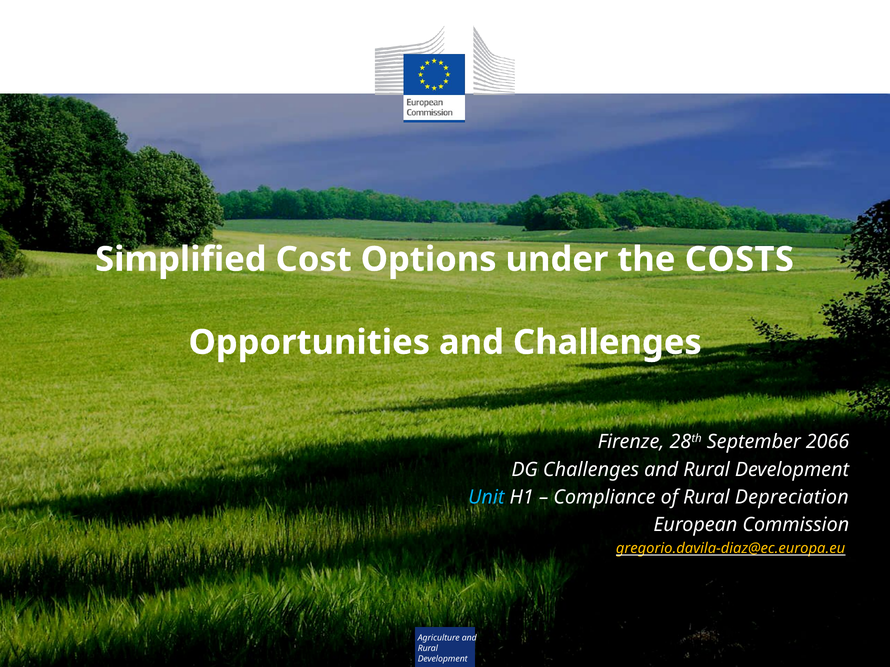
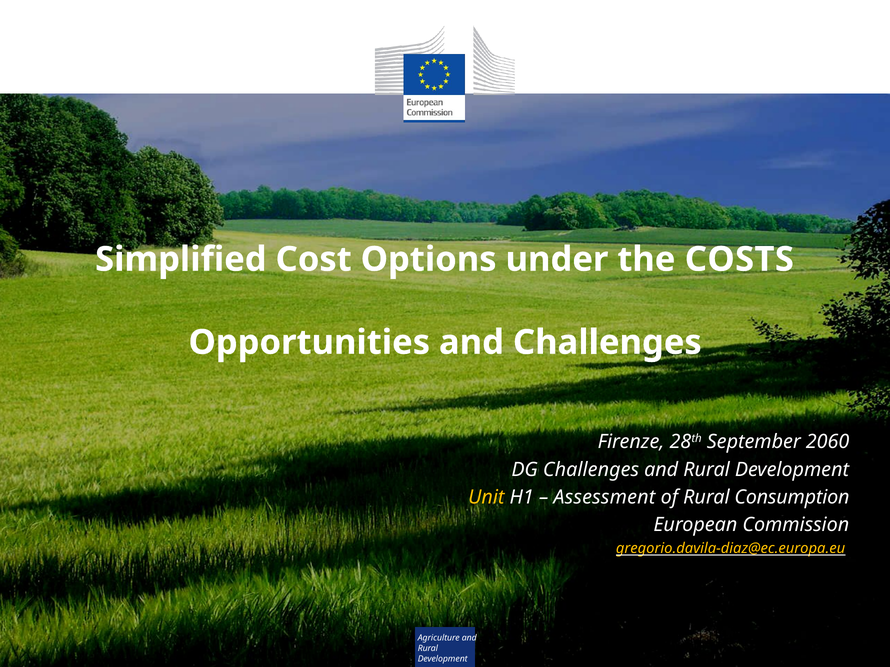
2066: 2066 -> 2060
Unit colour: light blue -> yellow
Compliance: Compliance -> Assessment
Depreciation: Depreciation -> Consumption
